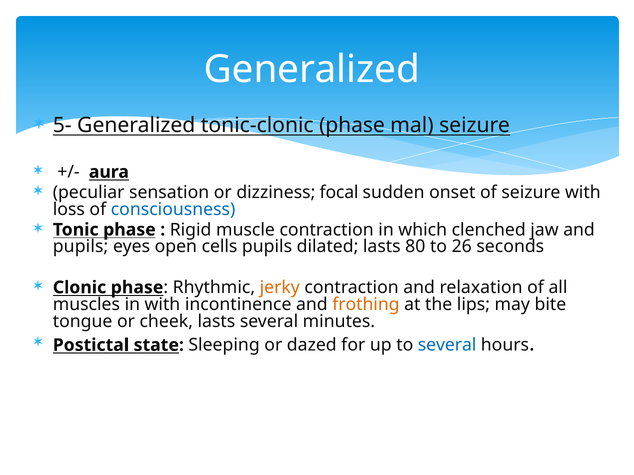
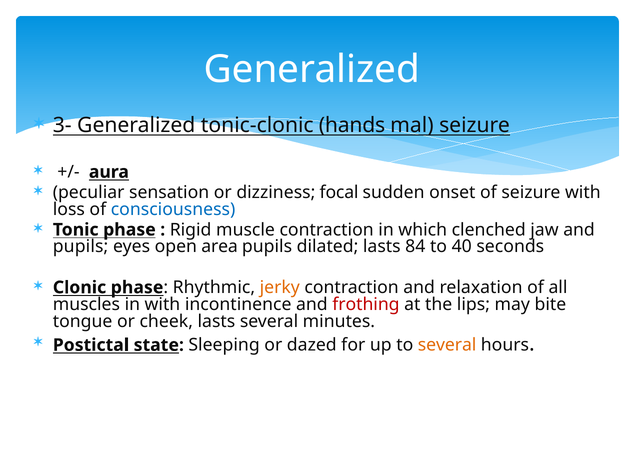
5-: 5- -> 3-
tonic-clonic phase: phase -> hands
cells: cells -> area
80: 80 -> 84
26: 26 -> 40
frothing colour: orange -> red
several at (447, 345) colour: blue -> orange
